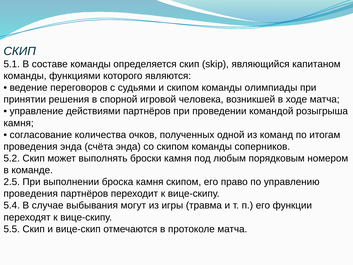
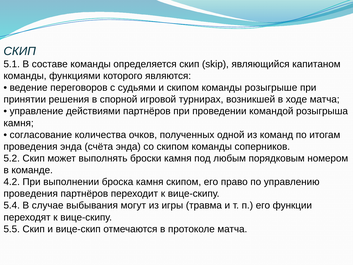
олимпиады: олимпиады -> розыгрыше
человека: человека -> турнирах
2.5: 2.5 -> 4.2
